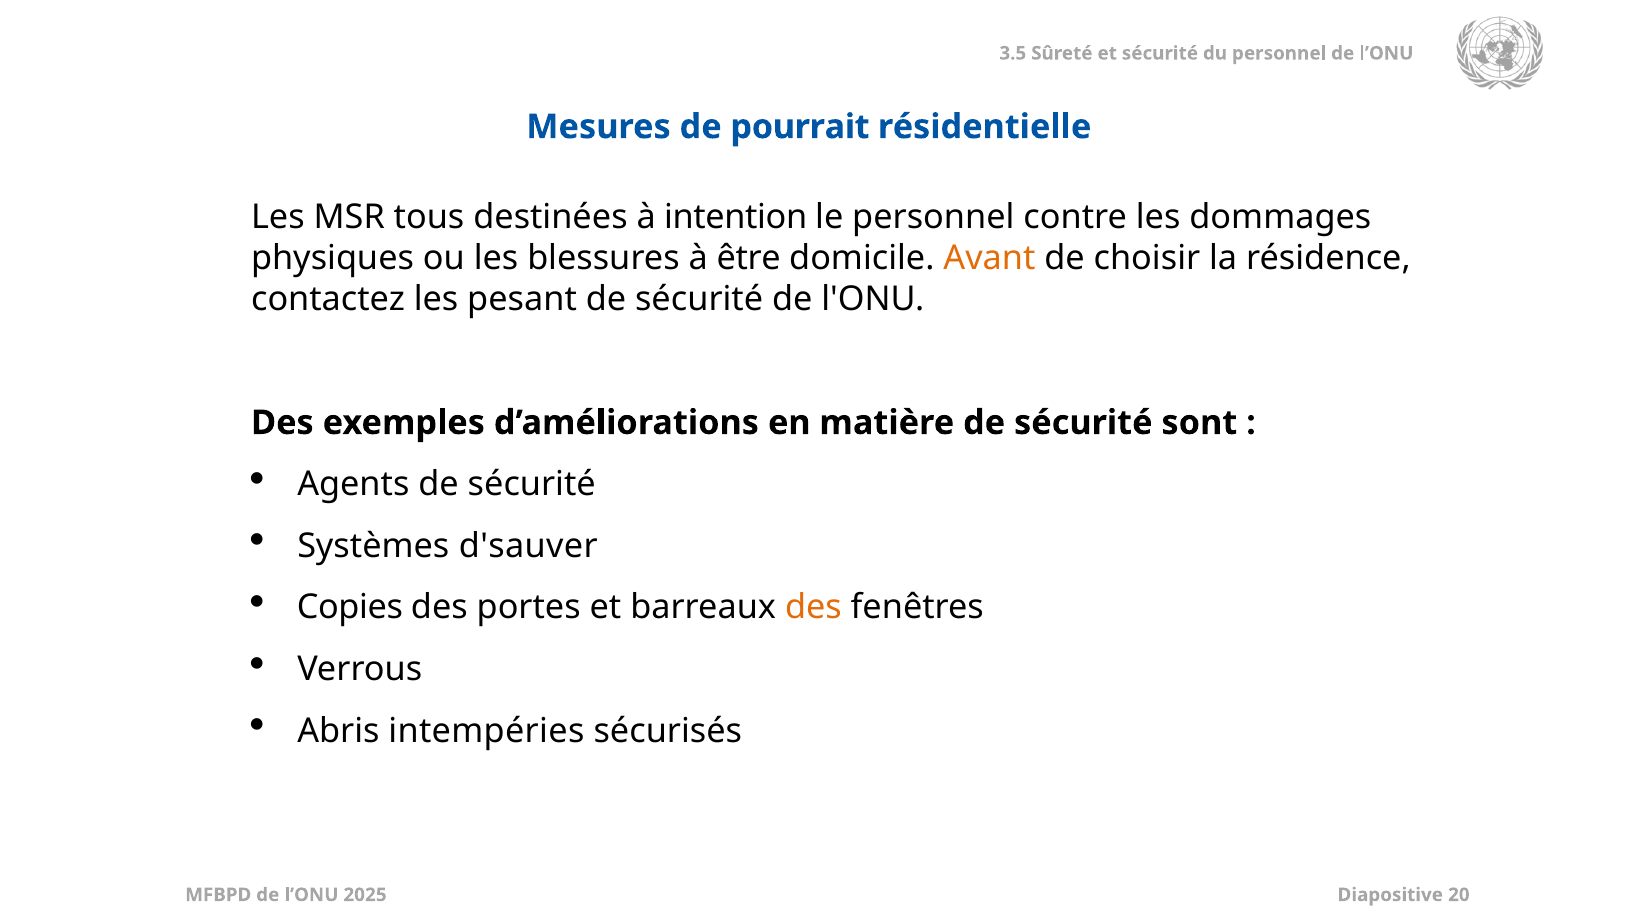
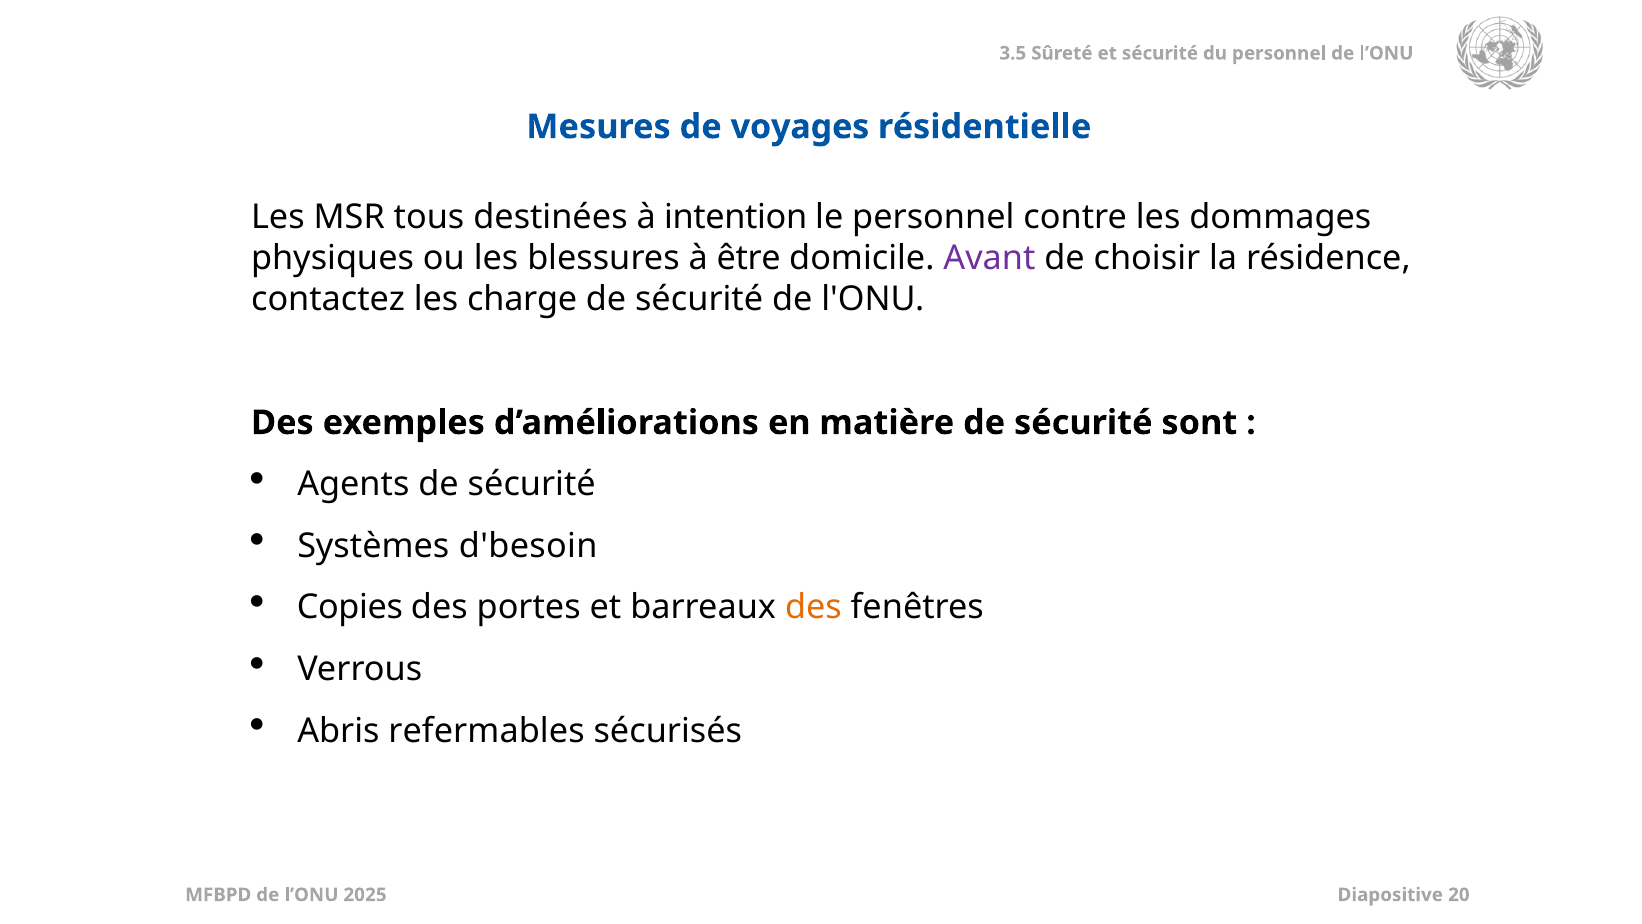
pourrait: pourrait -> voyages
Avant colour: orange -> purple
pesant: pesant -> charge
d'sauver: d'sauver -> d'besoin
intempéries: intempéries -> refermables
